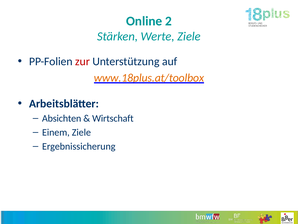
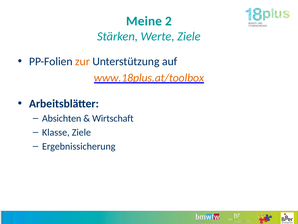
Online: Online -> Meine
zur colour: red -> orange
Einem: Einem -> Klasse
